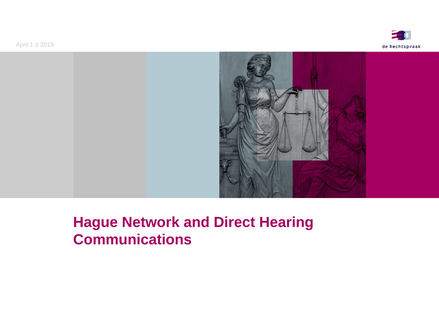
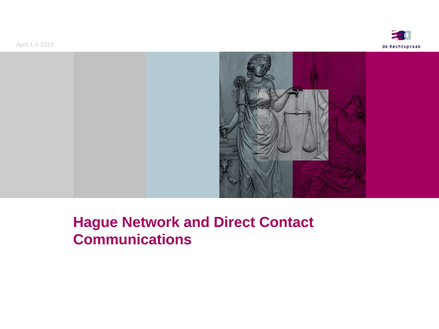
Hearing: Hearing -> Contact
